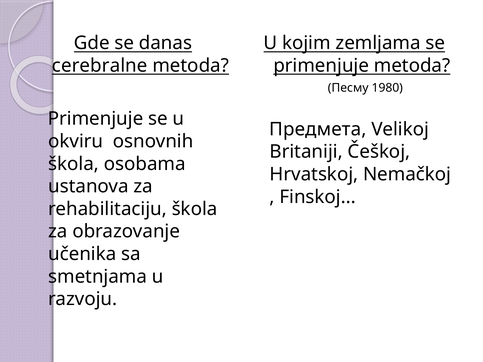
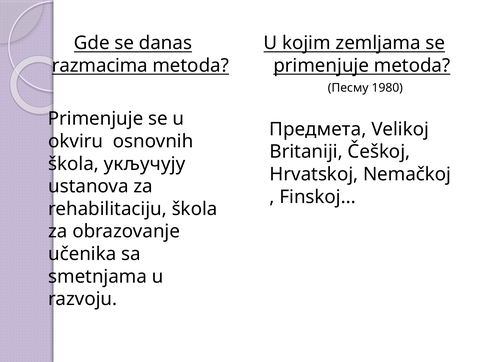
cerebralne: cerebralne -> razmacima
osobama: osobama -> укључују
